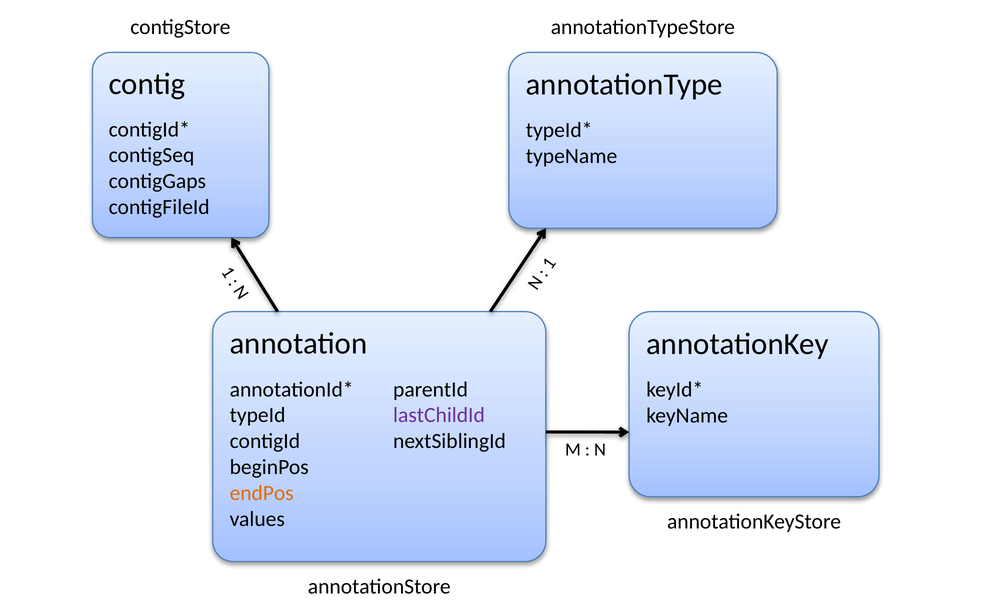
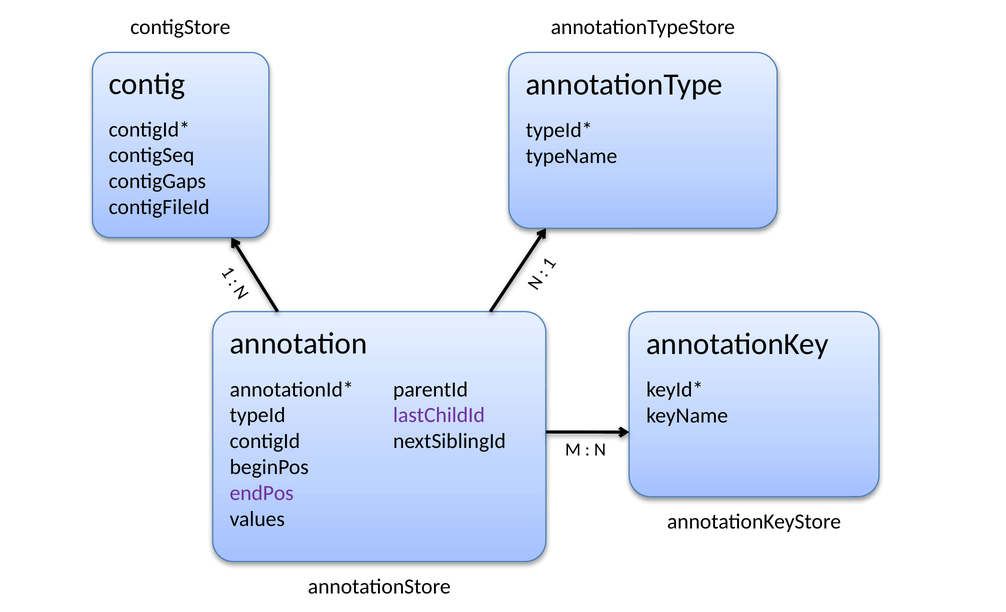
endPos colour: orange -> purple
